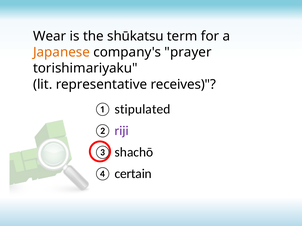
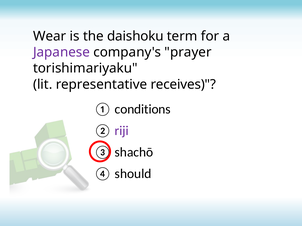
shūkatsu: shūkatsu -> daishoku
Japanese colour: orange -> purple
stipulated: stipulated -> conditions
certain: certain -> should
